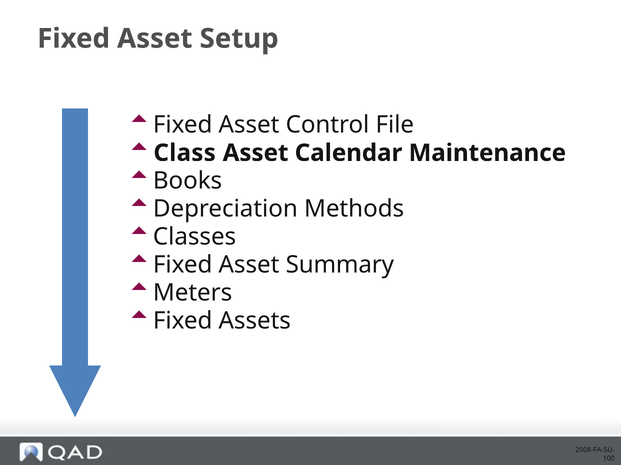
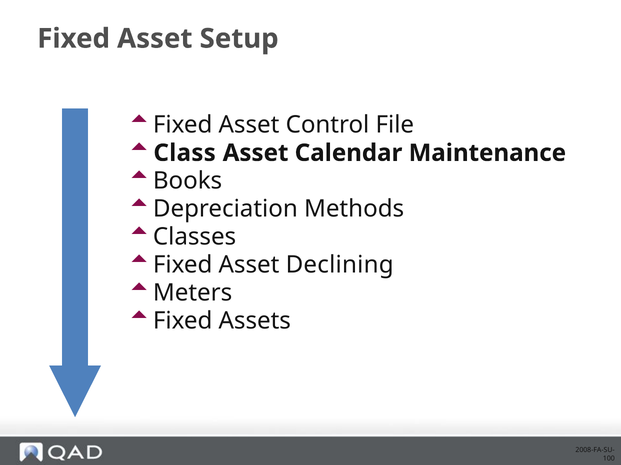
Summary: Summary -> Declining
